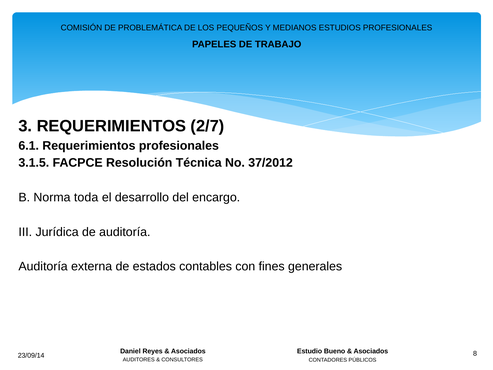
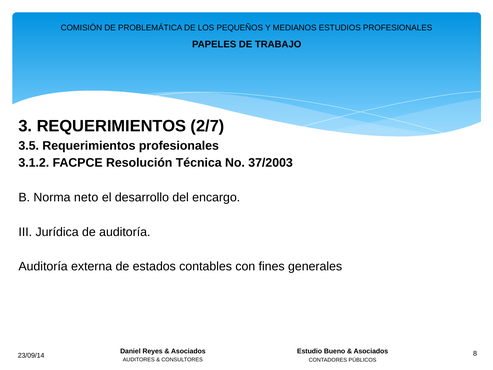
6.1: 6.1 -> 3.5
3.1.5: 3.1.5 -> 3.1.2
37/2012: 37/2012 -> 37/2003
toda: toda -> neto
